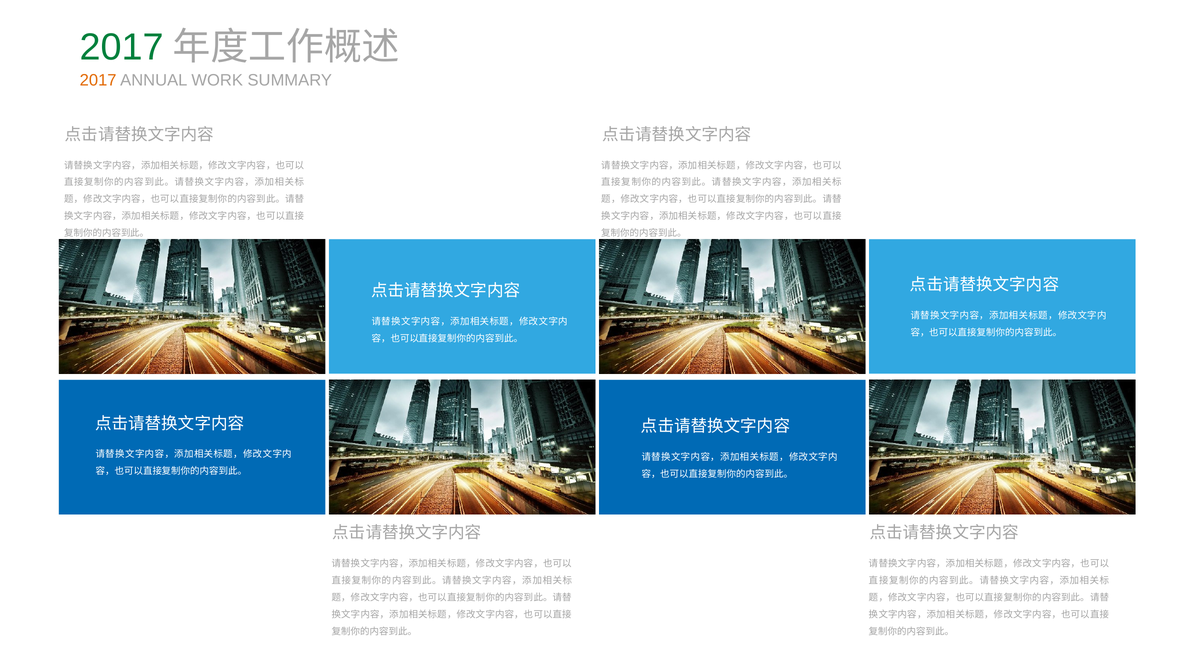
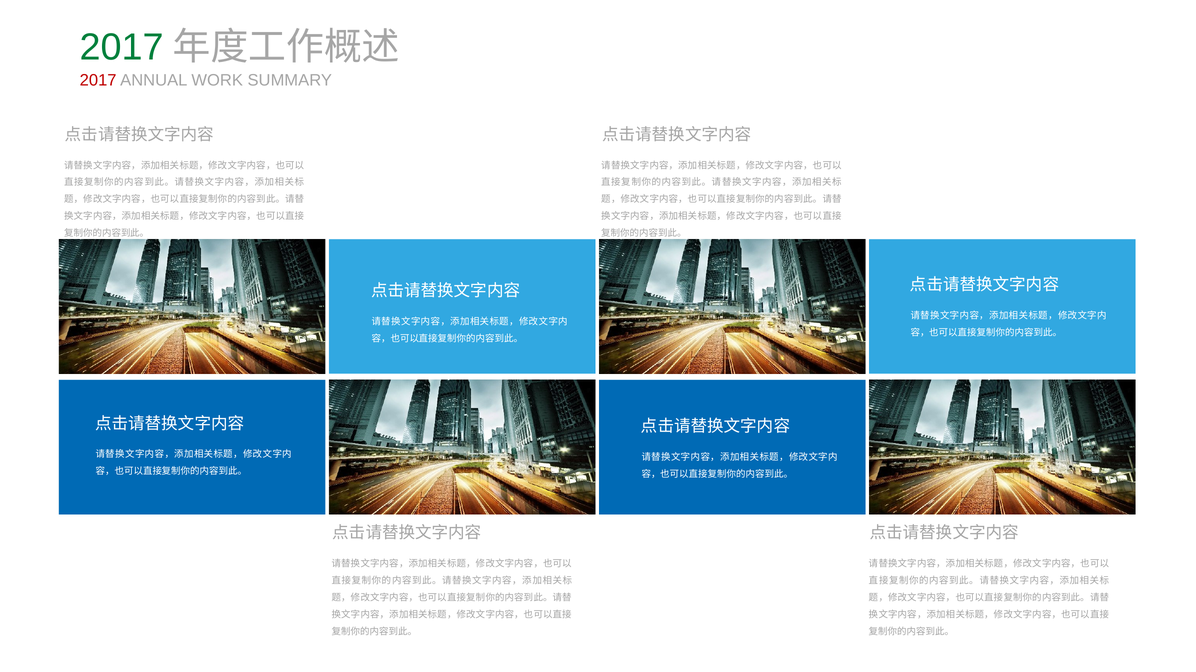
2017 at (98, 80) colour: orange -> red
